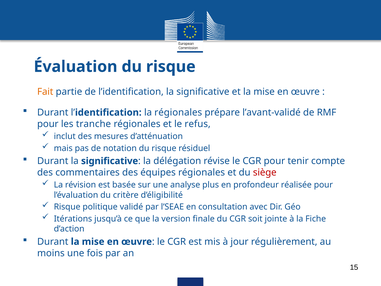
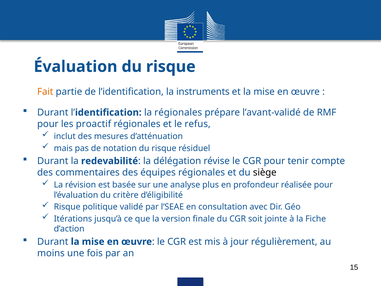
l’identification la significative: significative -> instruments
tranche: tranche -> proactif
Durant la significative: significative -> redevabilité
siège colour: red -> black
